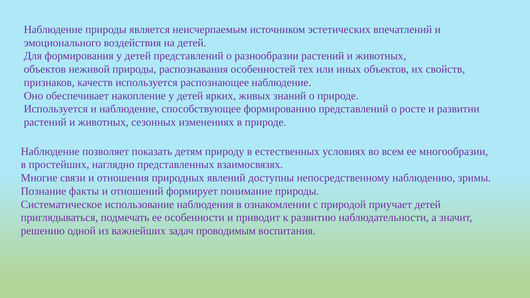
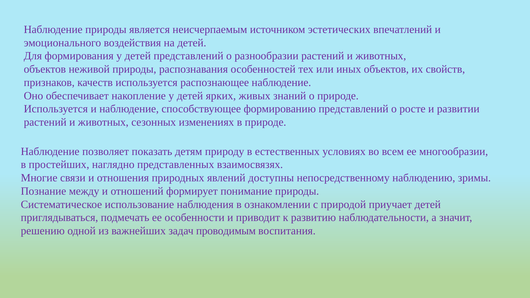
факты: факты -> между
